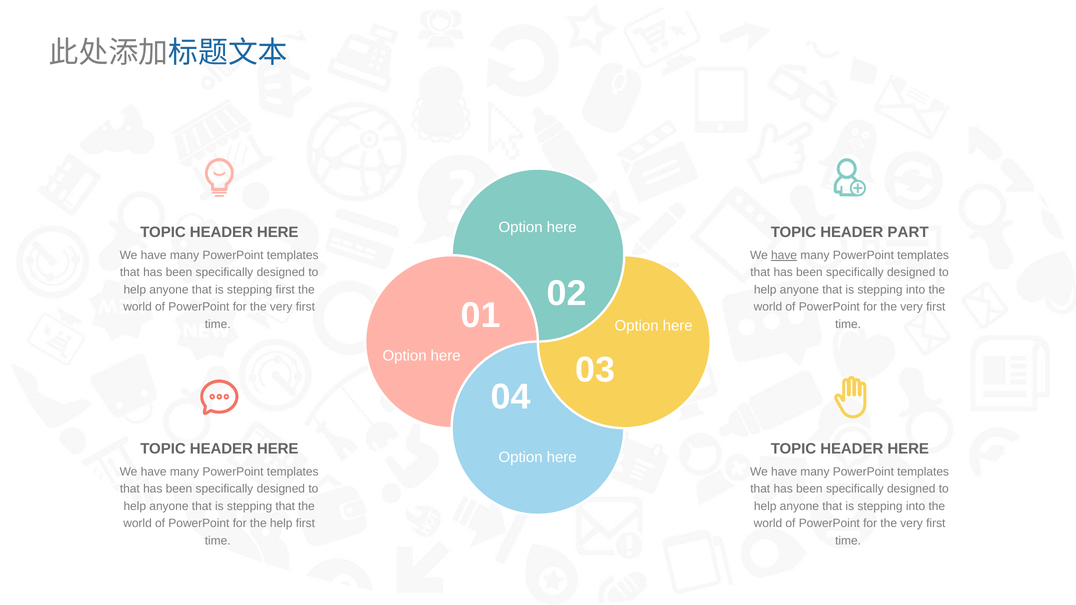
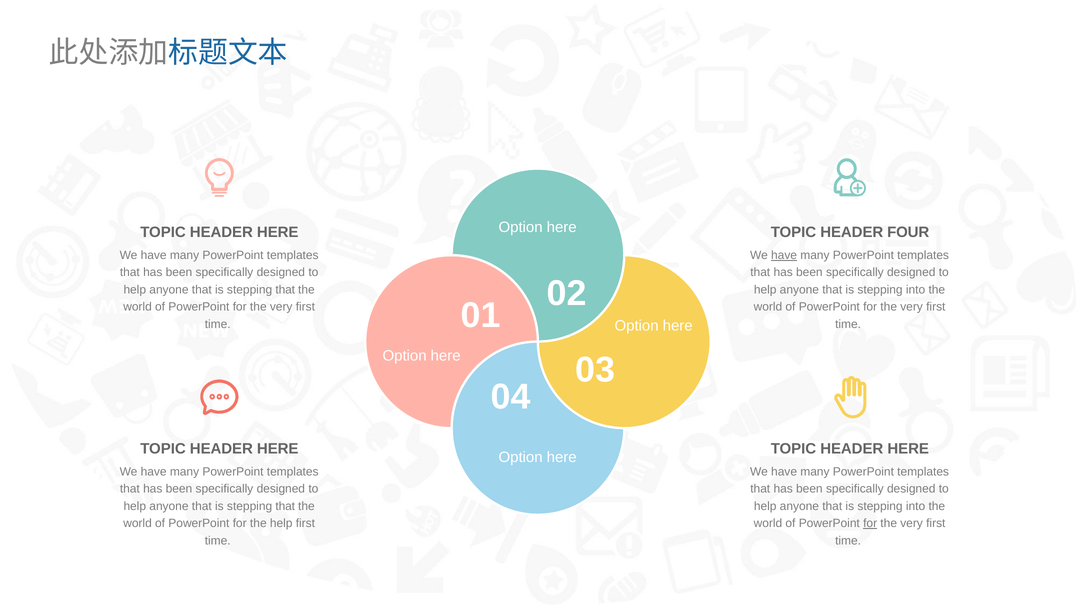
PART: PART -> FOUR
first at (285, 290): first -> that
for at (870, 524) underline: none -> present
